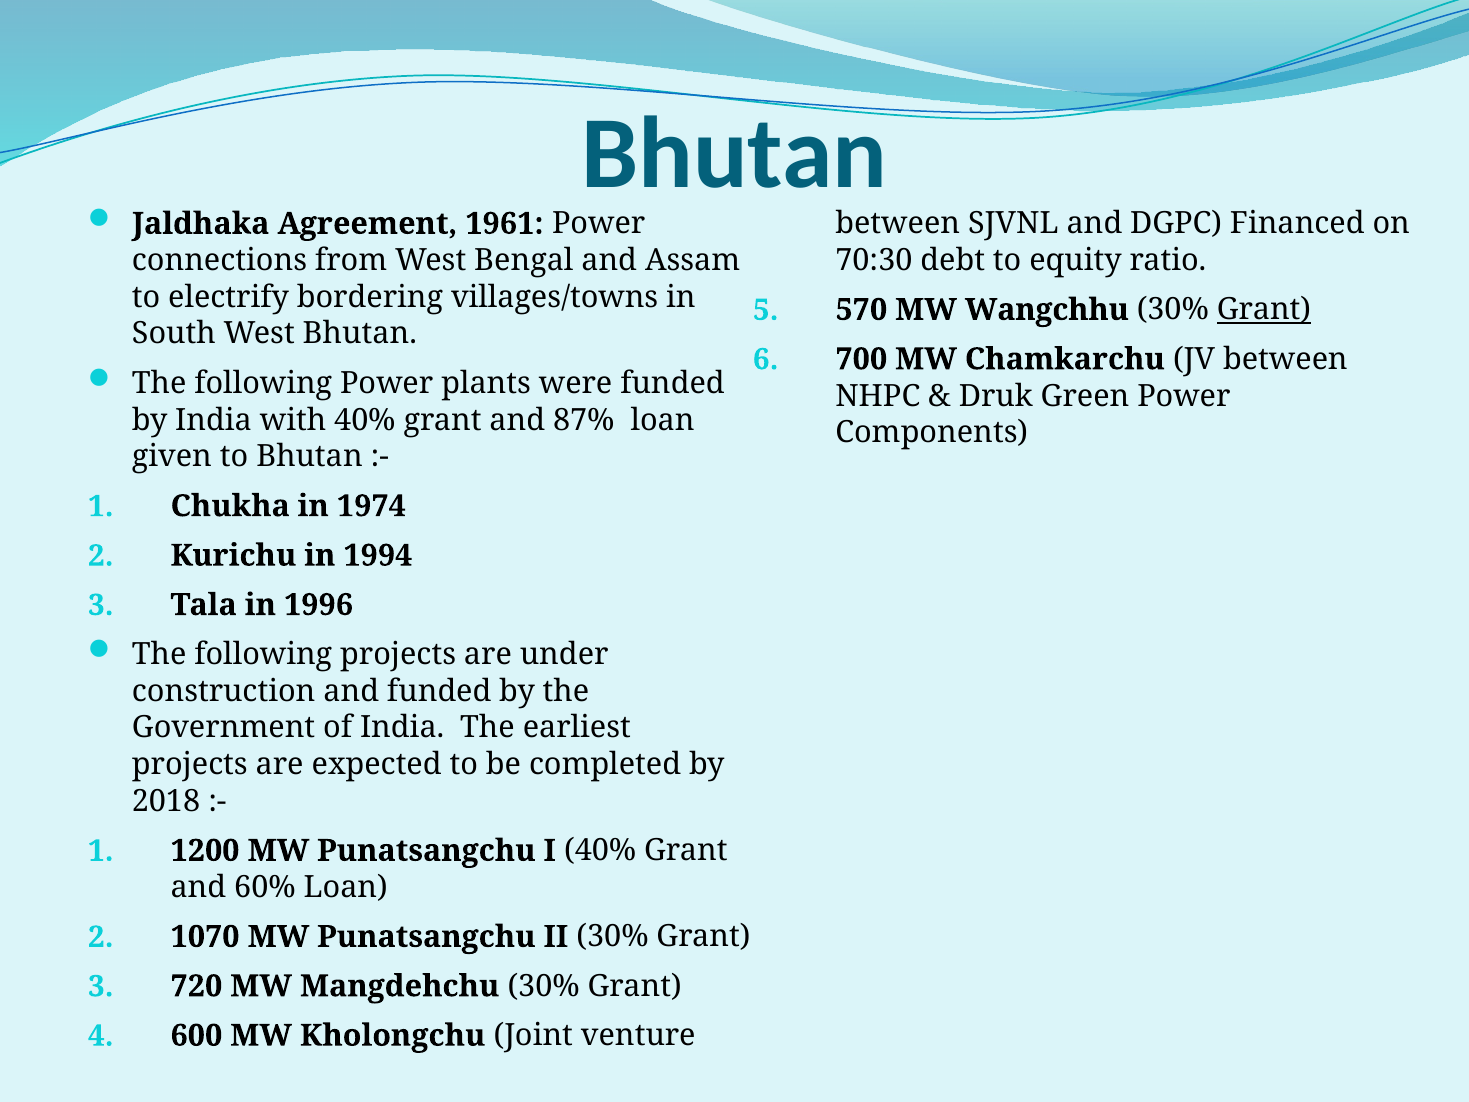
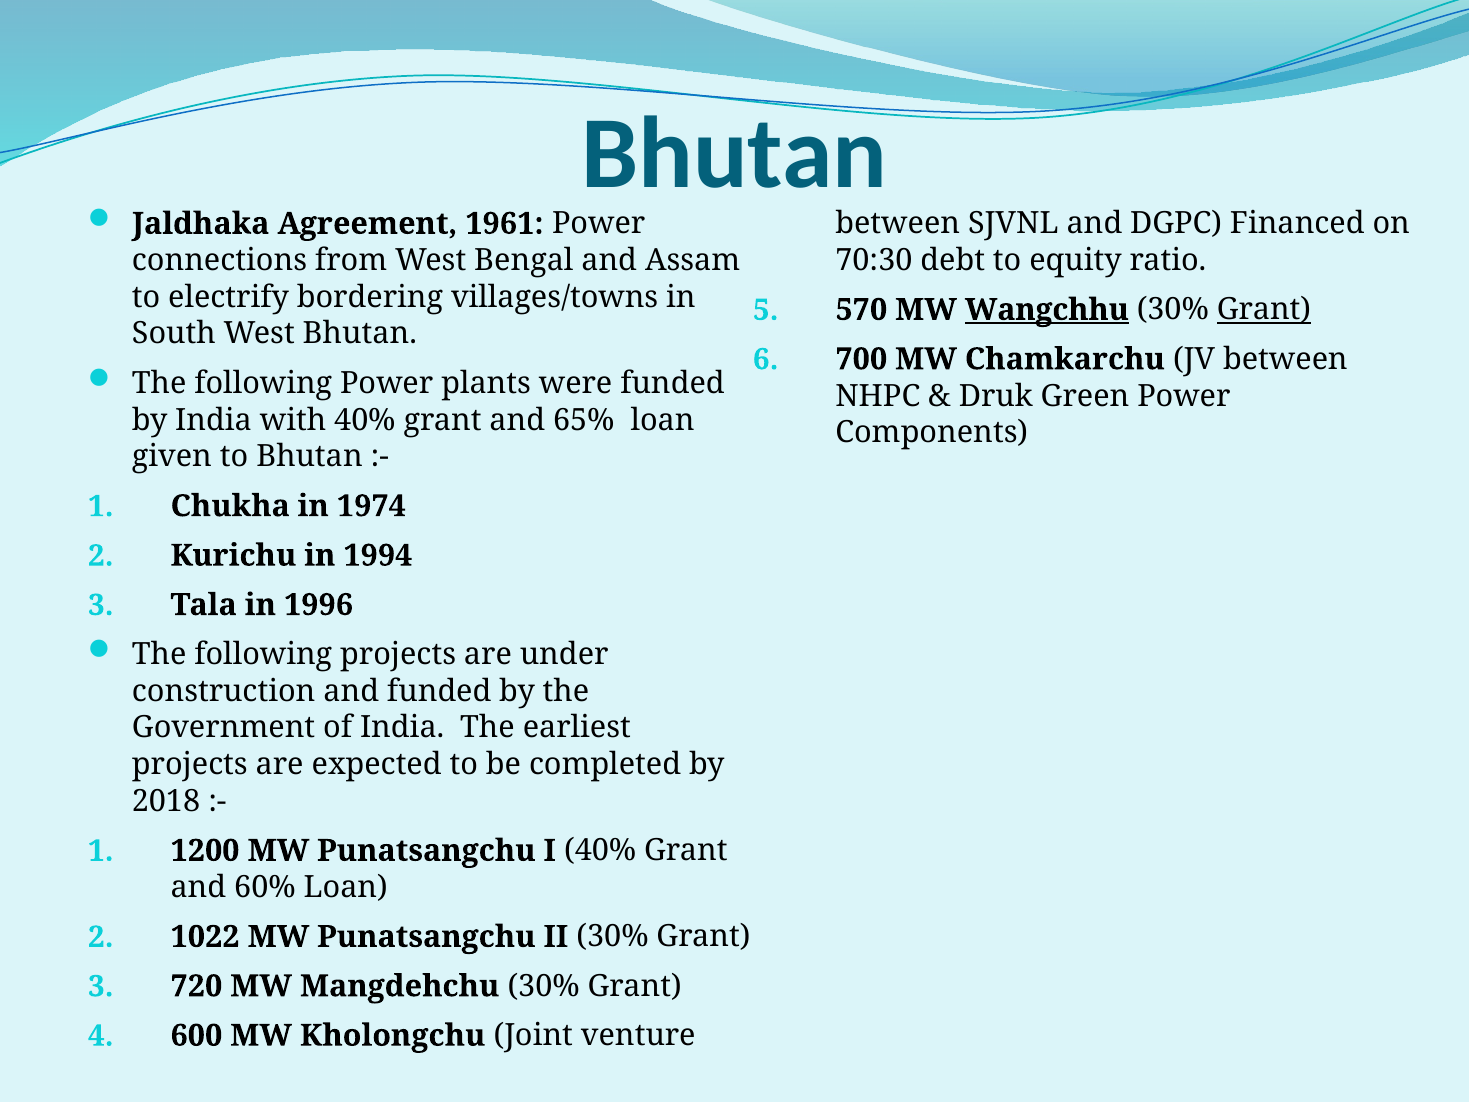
Wangchhu underline: none -> present
87%: 87% -> 65%
1070: 1070 -> 1022
